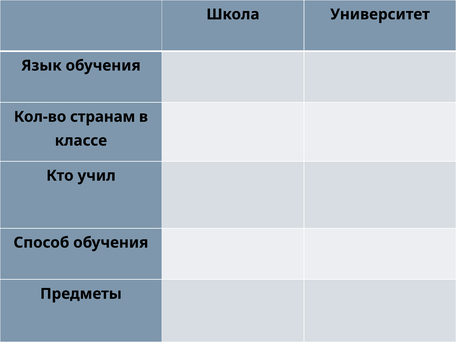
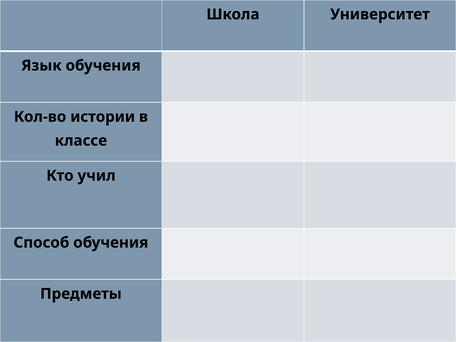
странам: странам -> истории
